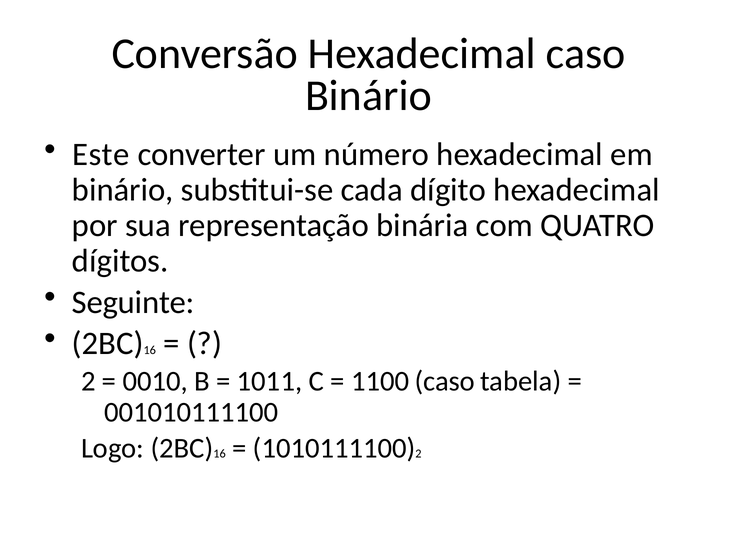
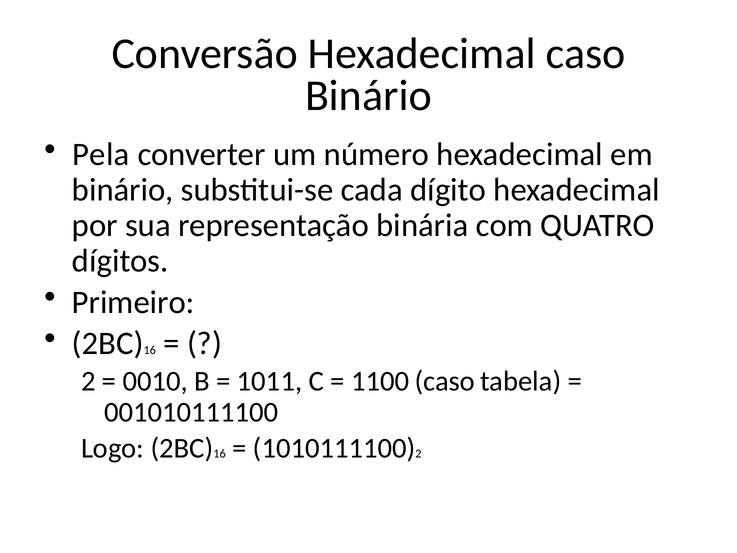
Este: Este -> Pela
Seguinte: Seguinte -> Primeiro
